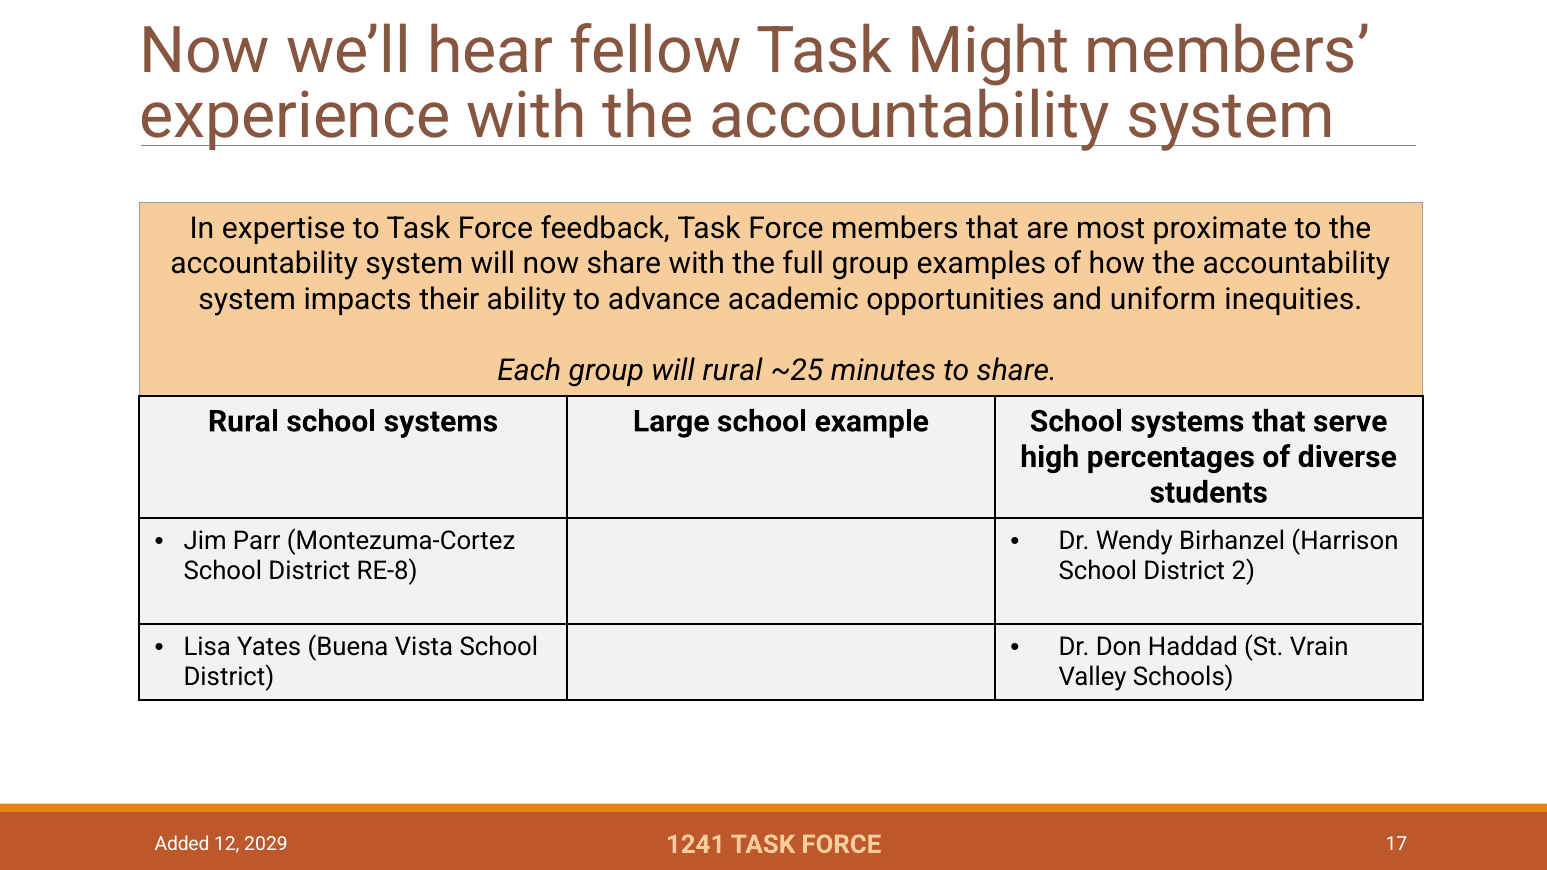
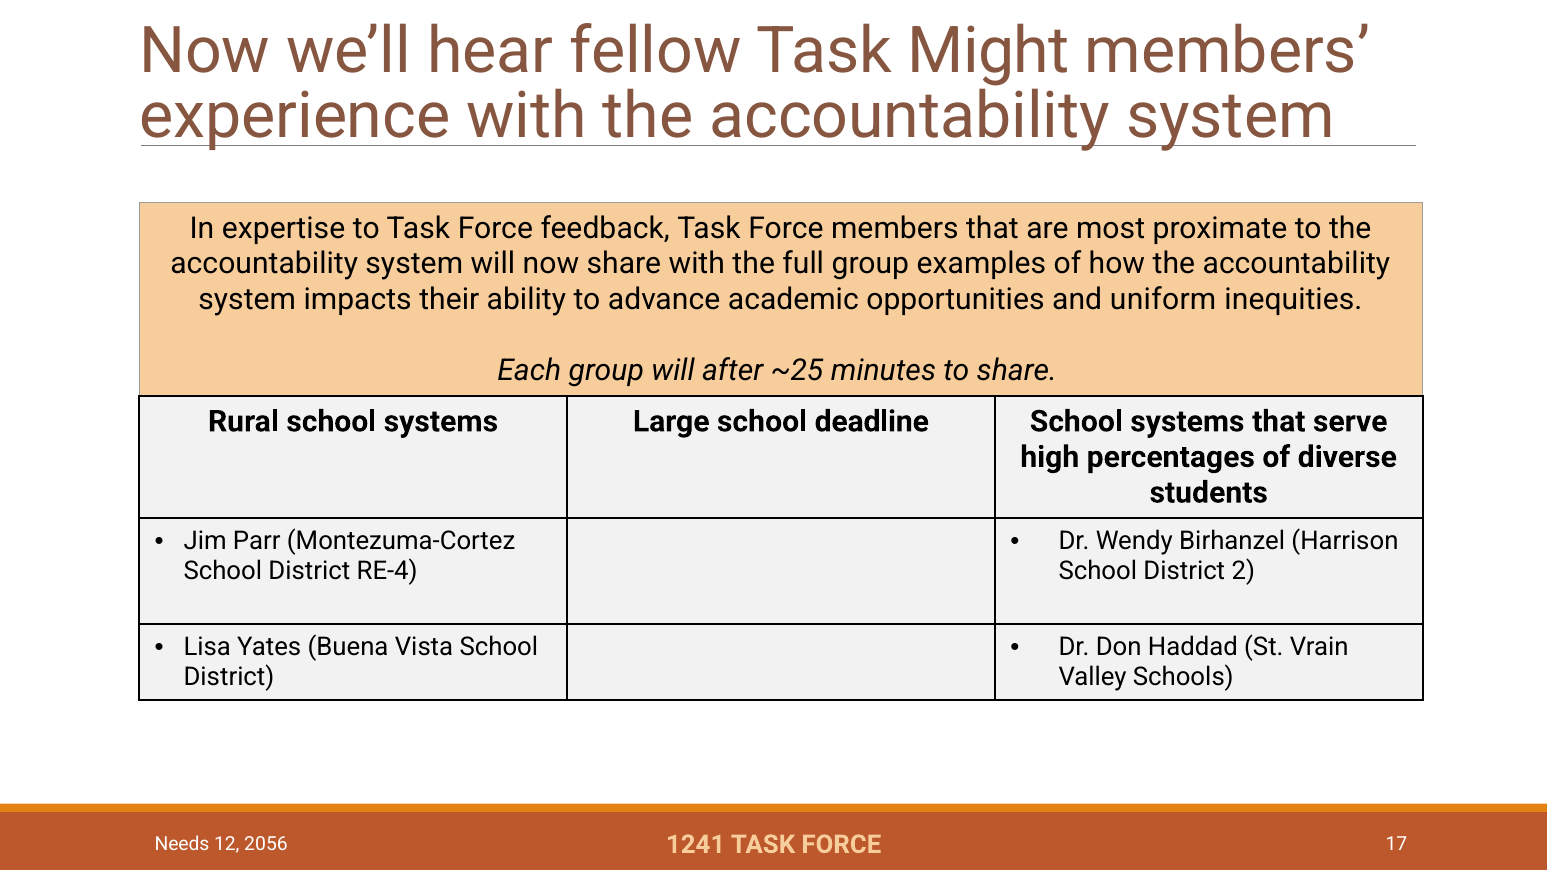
will rural: rural -> after
example: example -> deadline
RE-8: RE-8 -> RE-4
Added: Added -> Needs
2029: 2029 -> 2056
